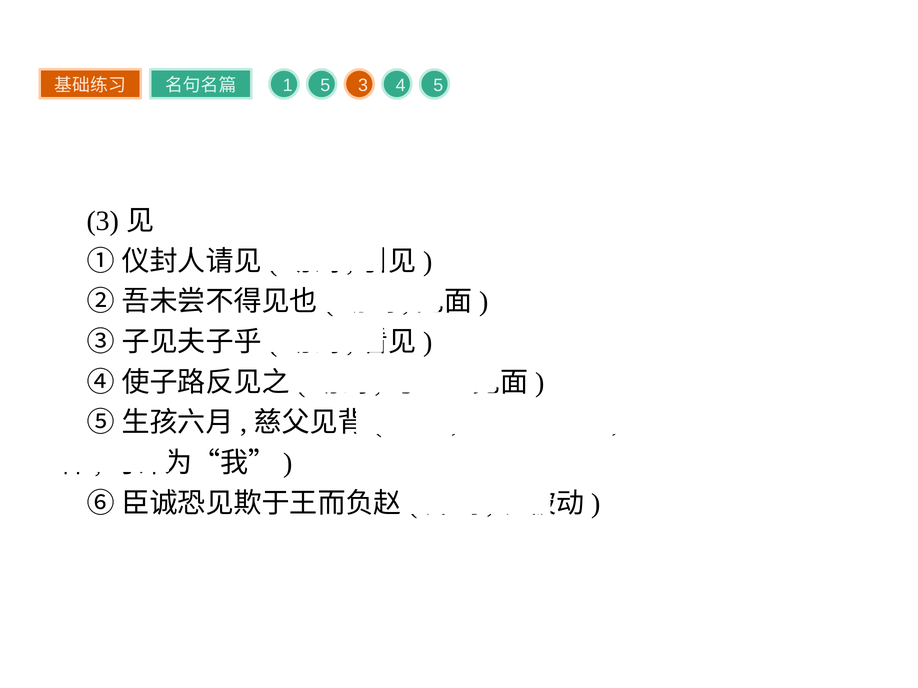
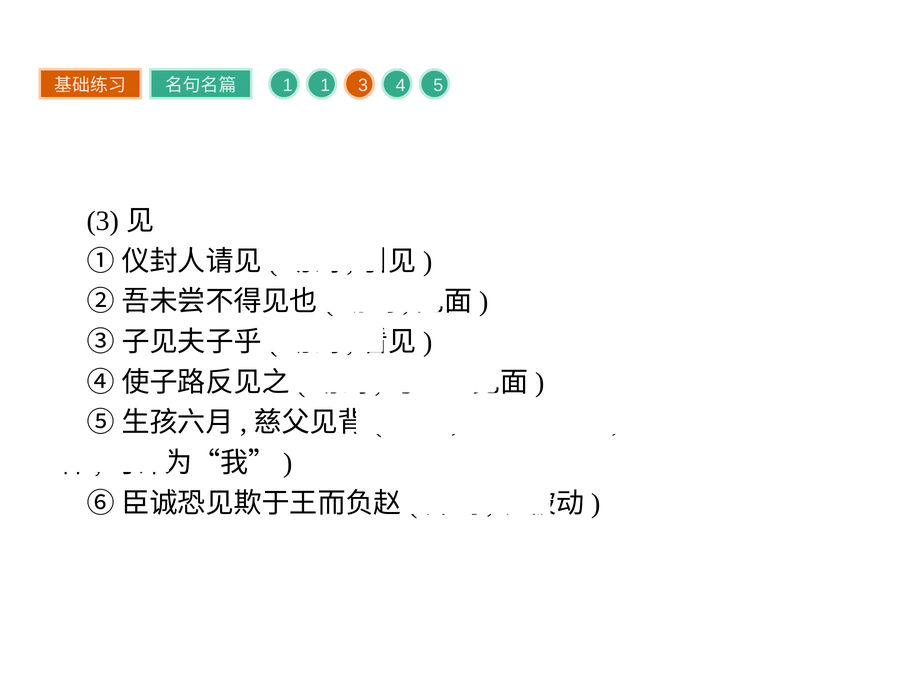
1 5: 5 -> 1
